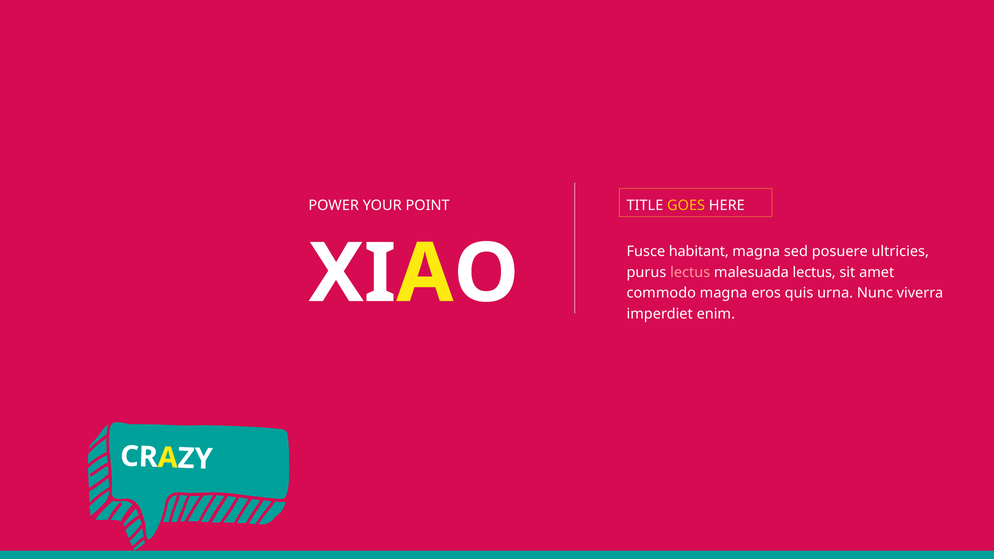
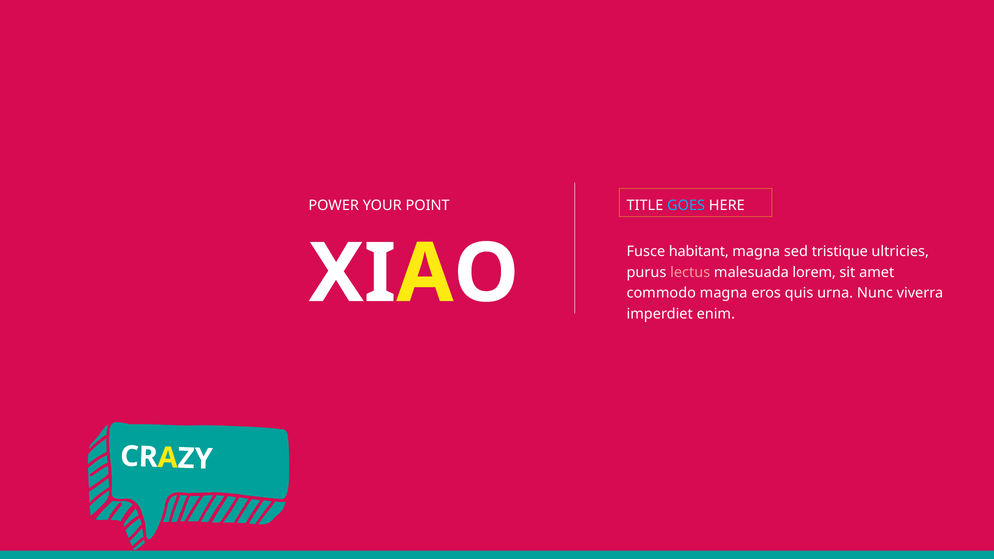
GOES colour: yellow -> light blue
posuere: posuere -> tristique
malesuada lectus: lectus -> lorem
